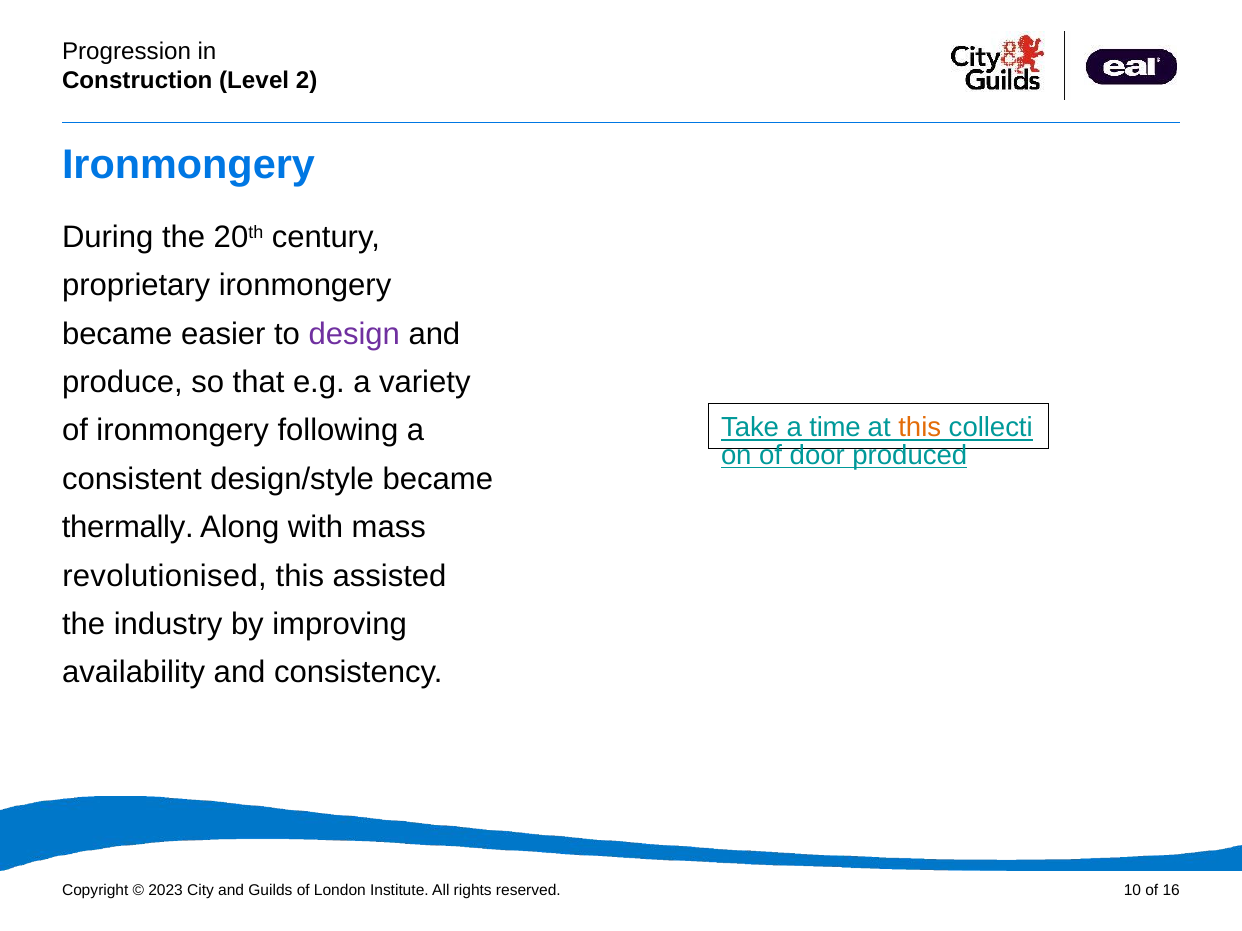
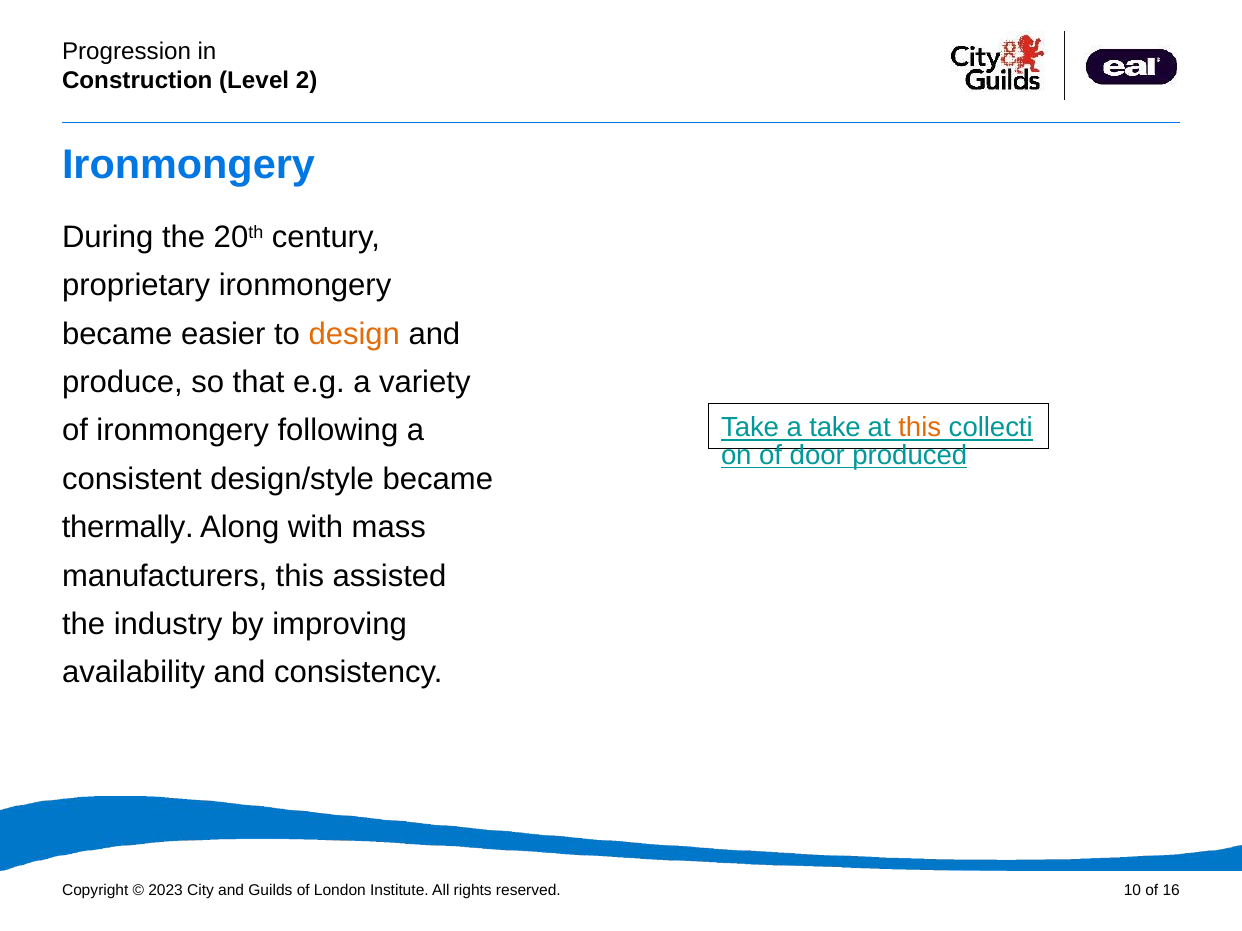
design colour: purple -> orange
a time: time -> take
revolutionised: revolutionised -> manufacturers
